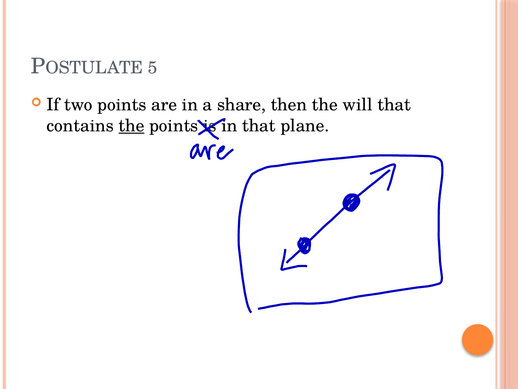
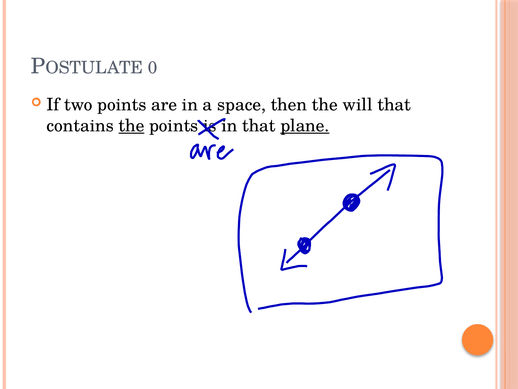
5: 5 -> 0
share: share -> space
plane underline: none -> present
